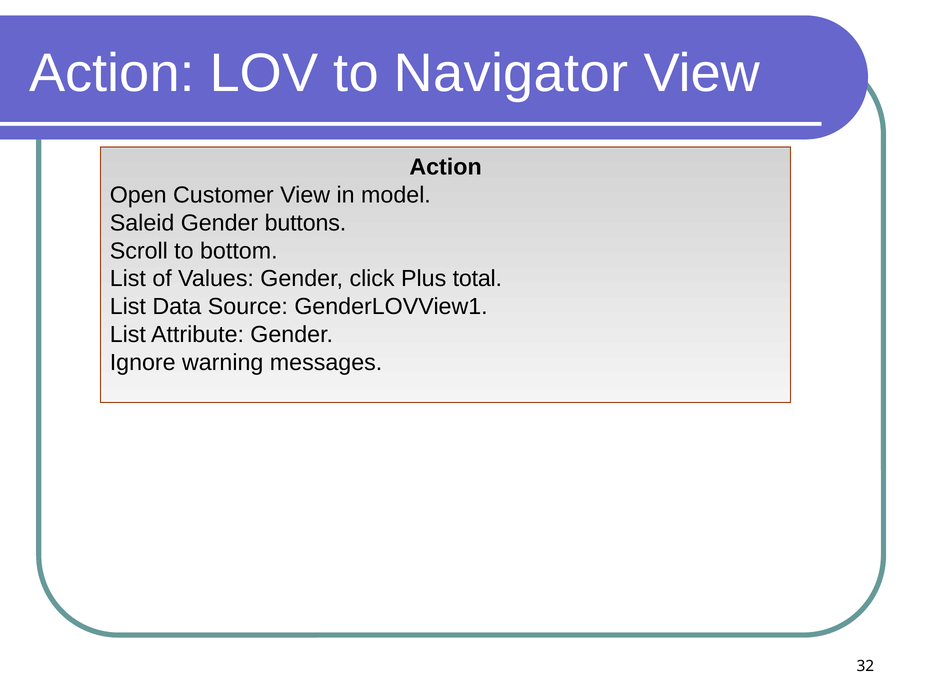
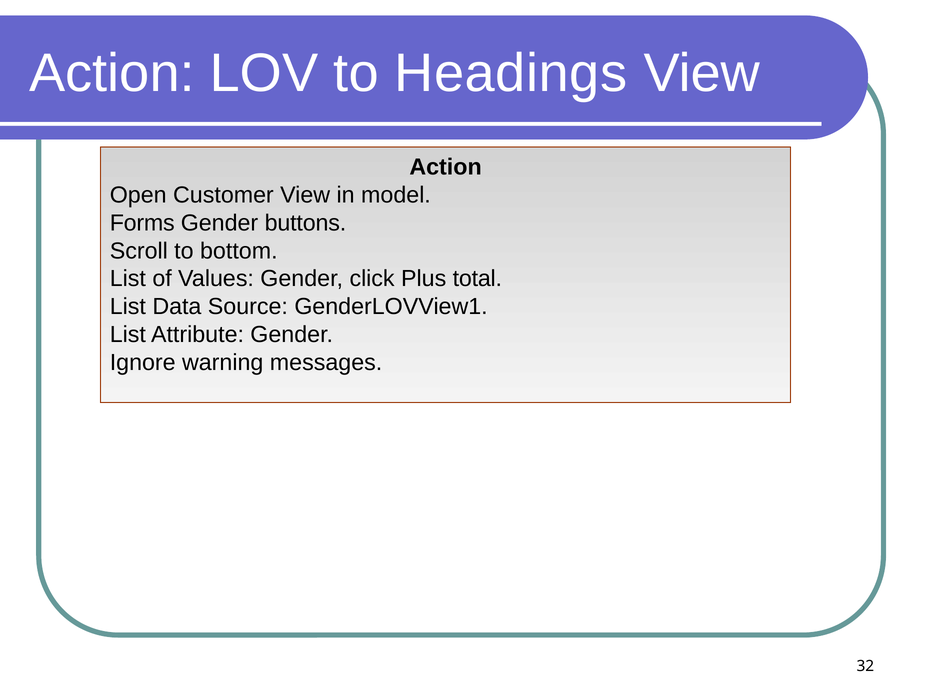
Navigator: Navigator -> Headings
Saleid: Saleid -> Forms
